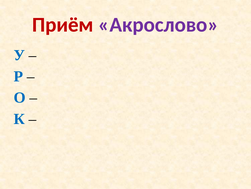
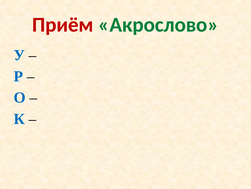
Акрослово colour: purple -> green
